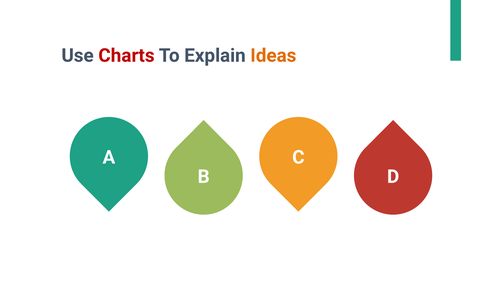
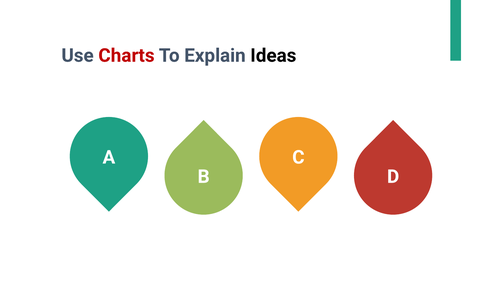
Ideas colour: orange -> black
